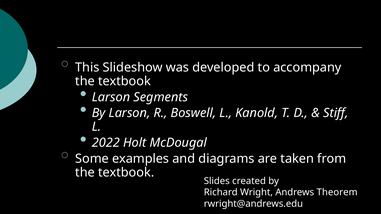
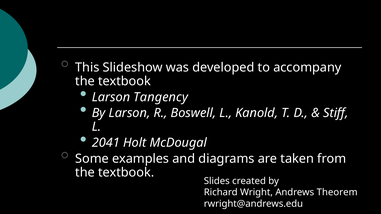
Segments: Segments -> Tangency
2022: 2022 -> 2041
